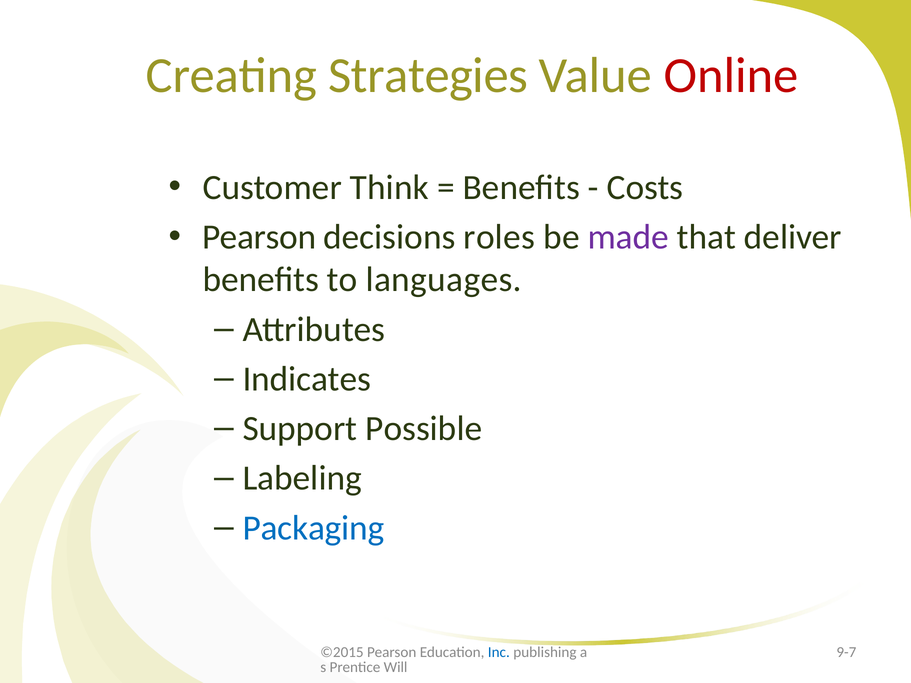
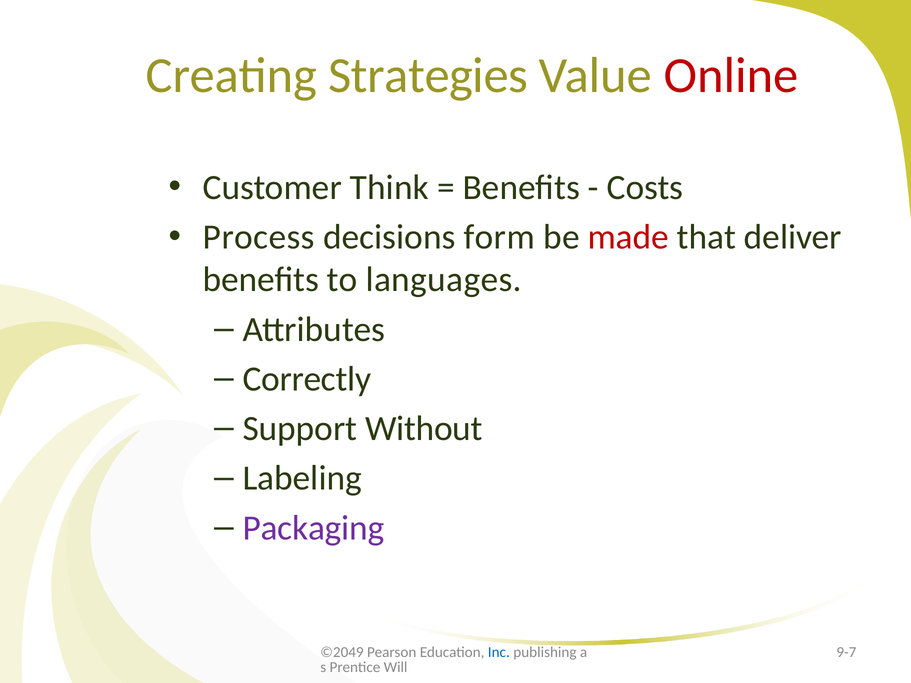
Pearson at (259, 237): Pearson -> Process
roles: roles -> form
made colour: purple -> red
Indicates: Indicates -> Correctly
Possible: Possible -> Without
Packaging colour: blue -> purple
©2015: ©2015 -> ©2049
